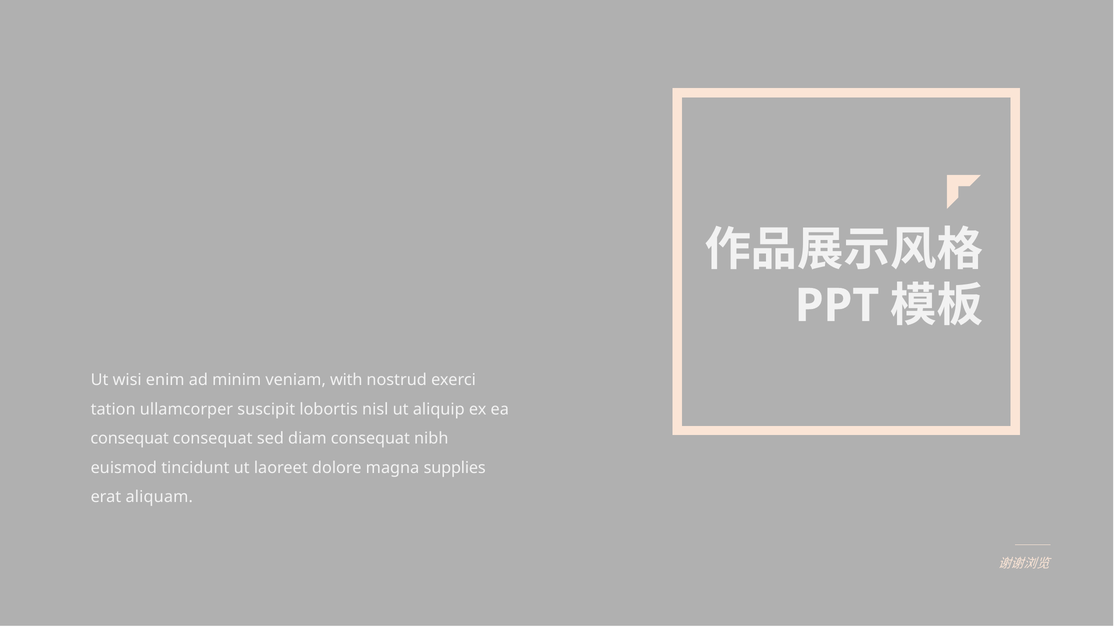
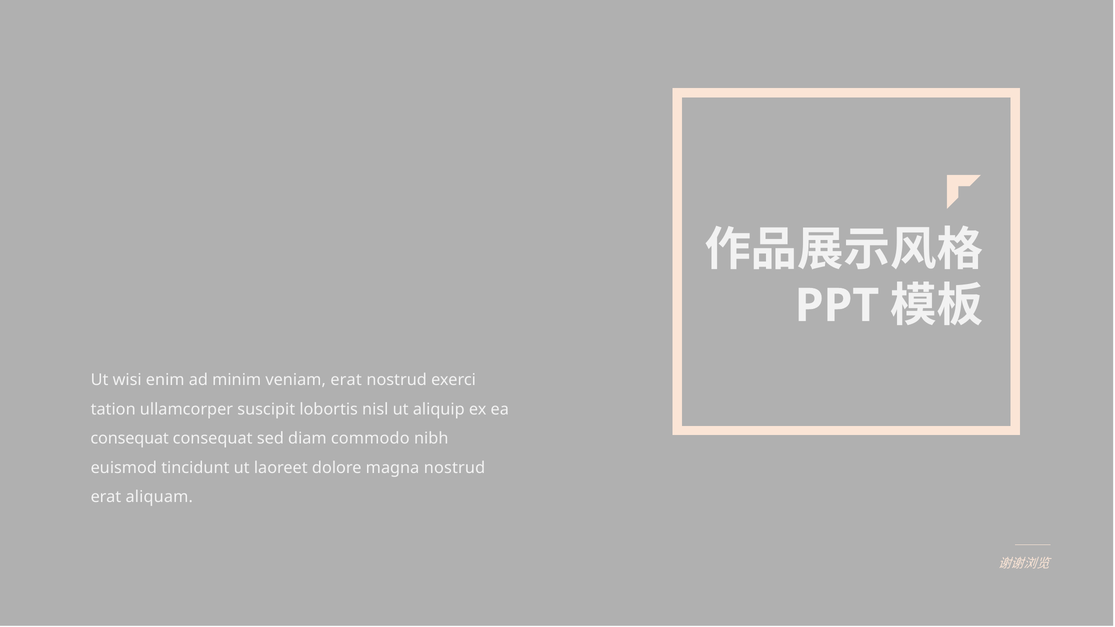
veniam with: with -> erat
diam consequat: consequat -> commodo
magna supplies: supplies -> nostrud
